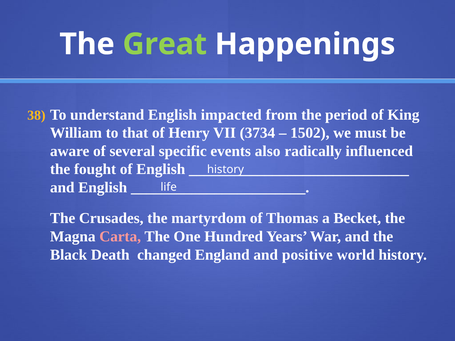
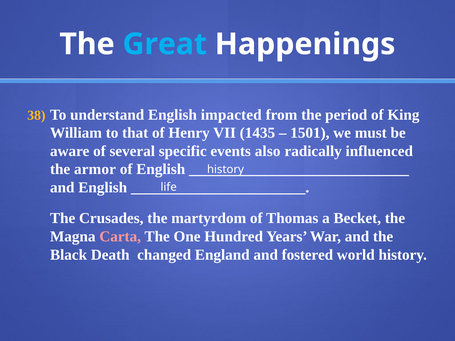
Great colour: light green -> light blue
3734: 3734 -> 1435
1502: 1502 -> 1501
fought: fought -> armor
positive: positive -> fostered
